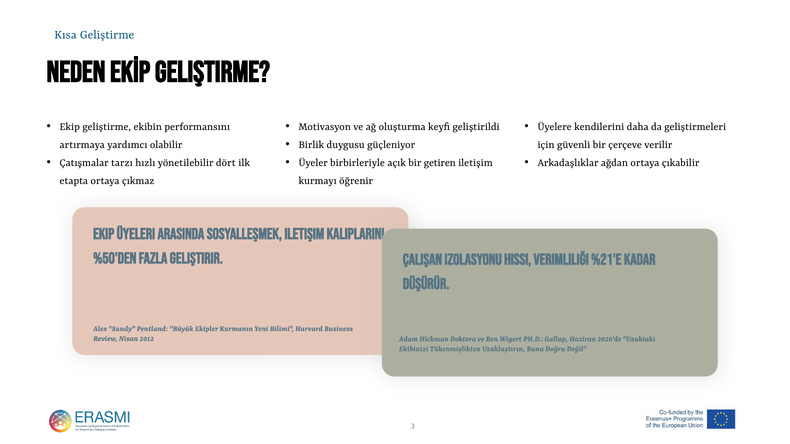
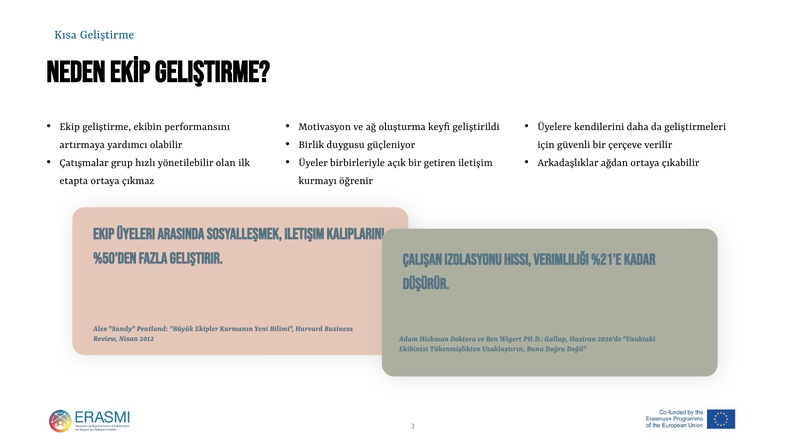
tarzı: tarzı -> grup
dört: dört -> olan
